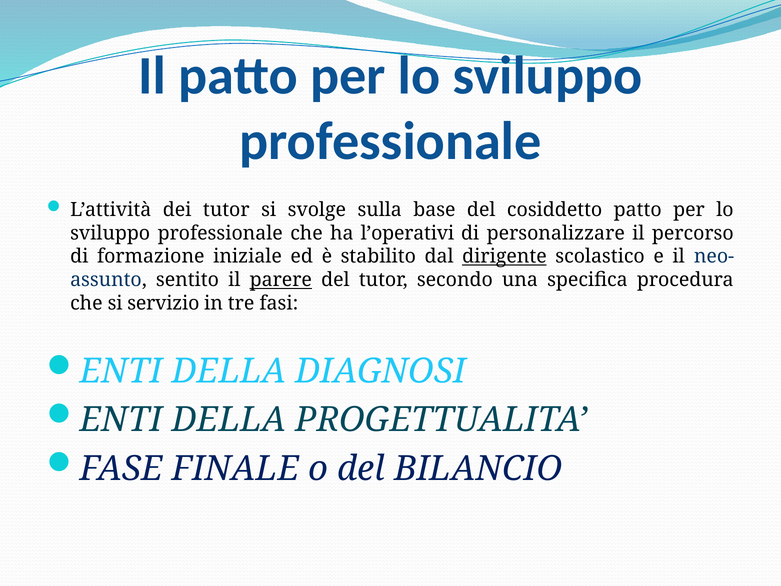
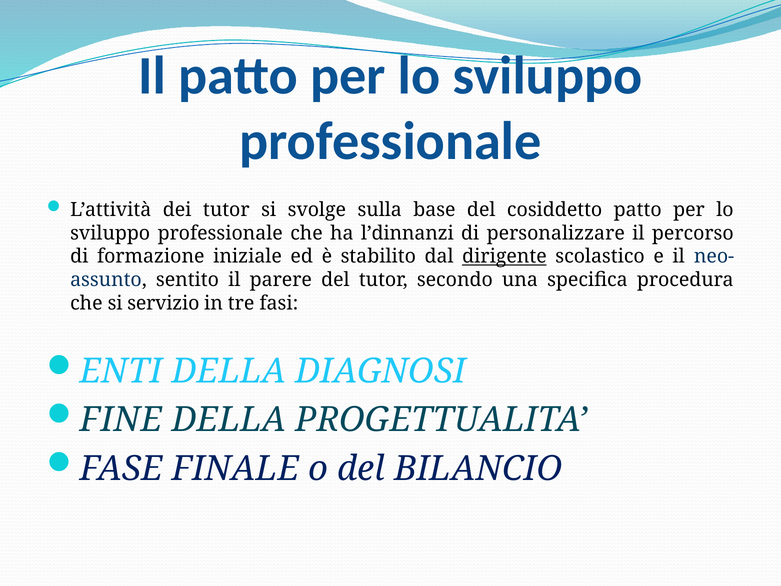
l’operativi: l’operativi -> l’dinnanzi
parere underline: present -> none
ENTI at (121, 420): ENTI -> FINE
